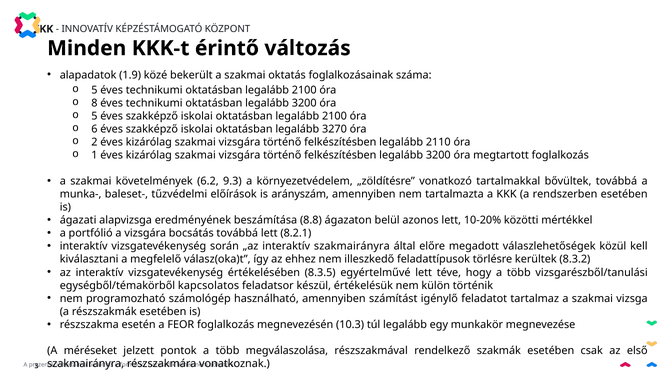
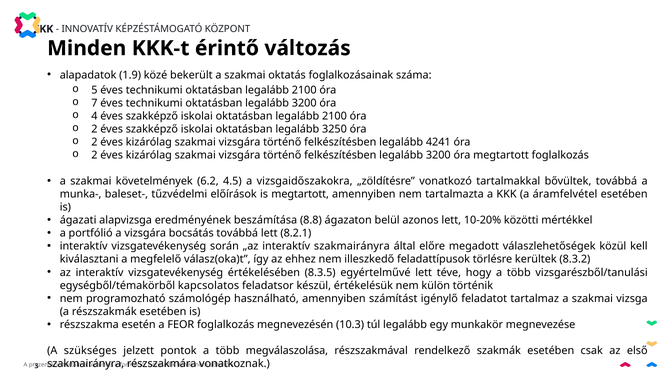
8: 8 -> 7
5 at (94, 116): 5 -> 4
6 at (94, 129): 6 -> 2
3270: 3270 -> 3250
2110: 2110 -> 4241
1 at (94, 155): 1 -> 2
9.3: 9.3 -> 4.5
környezetvédelem: környezetvédelem -> vizsgaidőszakokra
is arányszám: arányszám -> megtartott
rendszerben: rendszerben -> áramfelvétel
méréseket: méréseket -> szükséges
